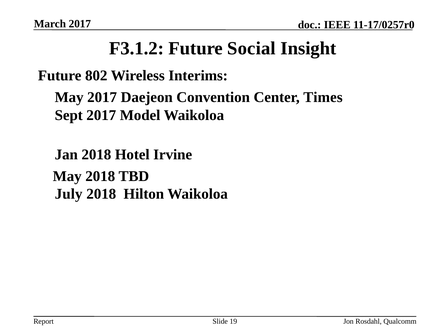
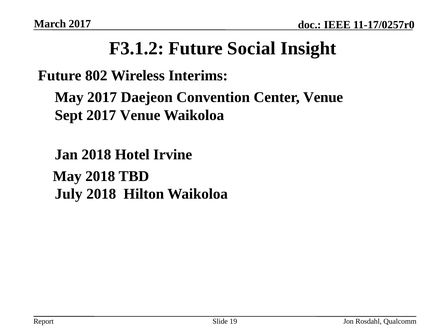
Center Times: Times -> Venue
2017 Model: Model -> Venue
